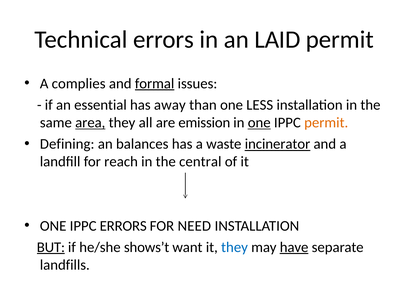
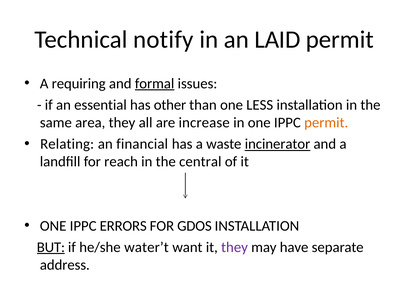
Technical errors: errors -> notify
complies: complies -> requiring
away: away -> other
area underline: present -> none
emission: emission -> increase
one at (259, 123) underline: present -> none
Defining: Defining -> Relating
balances: balances -> financial
NEED: NEED -> GDOS
shows’t: shows’t -> water’t
they at (234, 247) colour: blue -> purple
have underline: present -> none
landfills: landfills -> address
